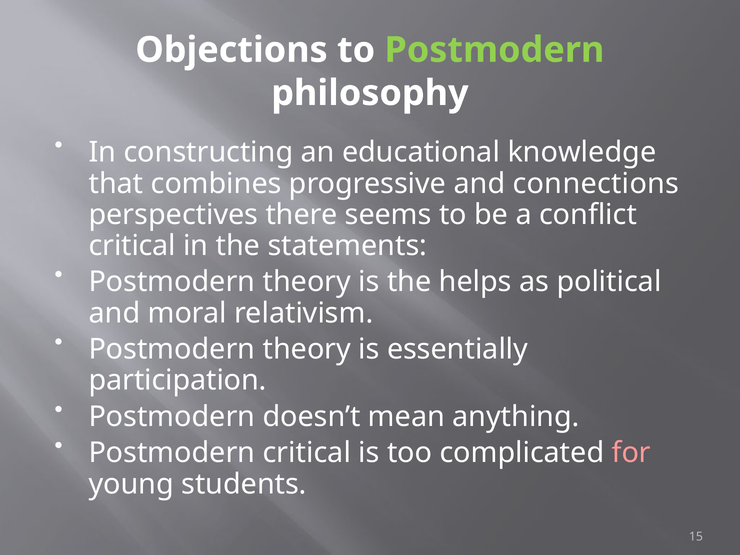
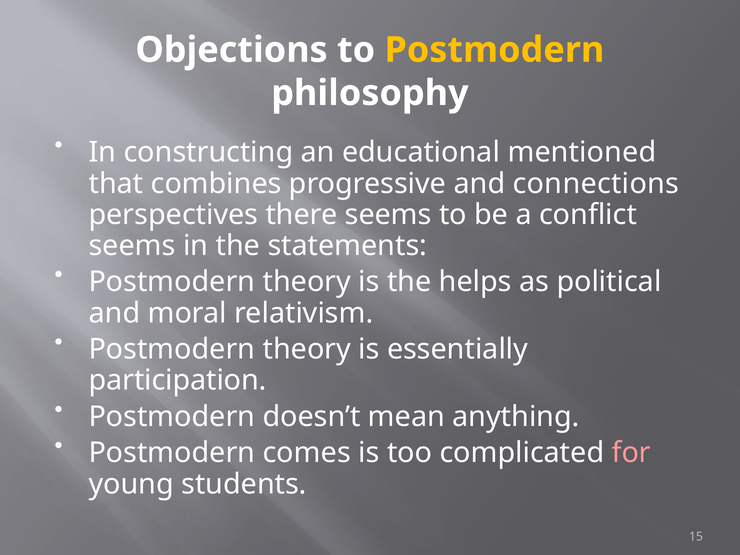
Postmodern at (494, 50) colour: light green -> yellow
knowledge: knowledge -> mentioned
critical at (132, 246): critical -> seems
Postmodern critical: critical -> comes
